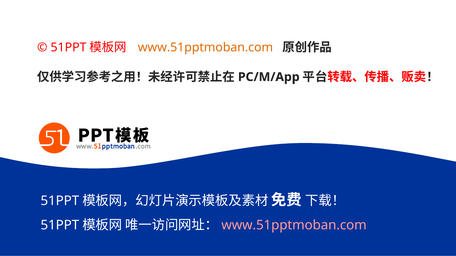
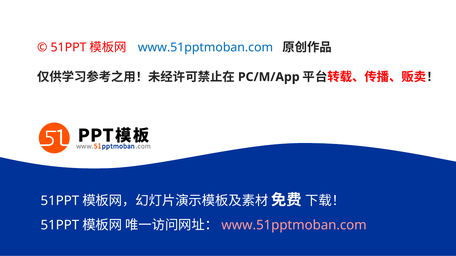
www.51pptmoban.com at (205, 47) colour: orange -> blue
